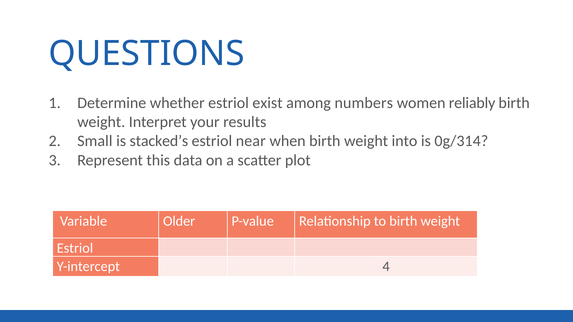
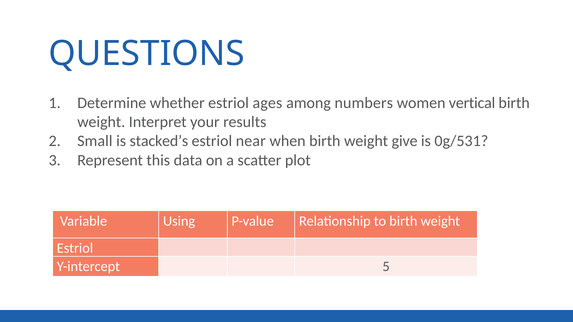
exist: exist -> ages
reliably: reliably -> vertical
into: into -> give
0g/314: 0g/314 -> 0g/531
Older: Older -> Using
4: 4 -> 5
